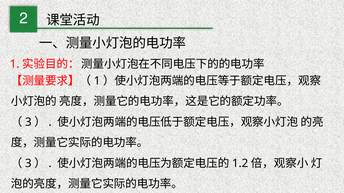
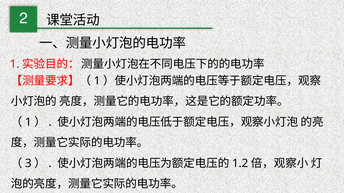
3 at (28, 122): 3 -> 1
